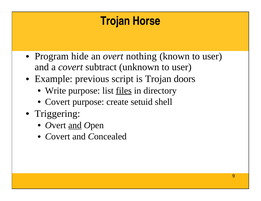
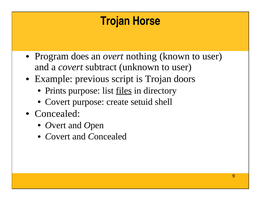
hide: hide -> does
Write: Write -> Prints
Triggering at (57, 114): Triggering -> Concealed
and at (75, 126) underline: present -> none
